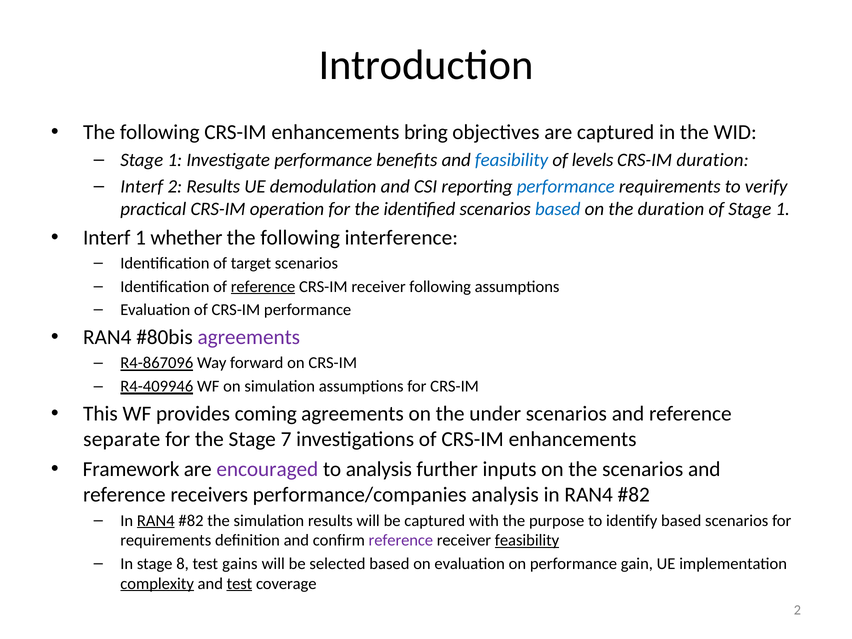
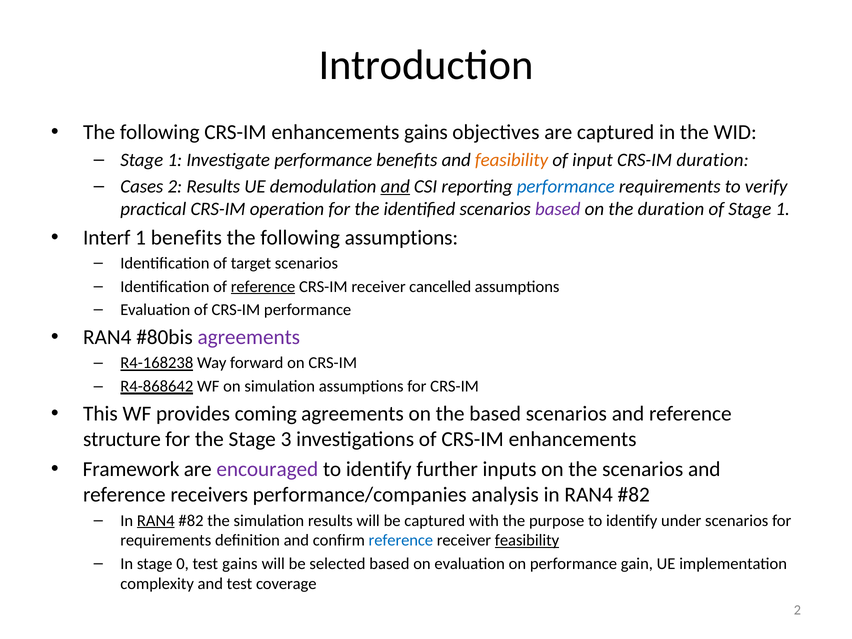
enhancements bring: bring -> gains
feasibility at (512, 160) colour: blue -> orange
levels: levels -> input
Interf at (142, 186): Interf -> Cases
and at (395, 186) underline: none -> present
based at (558, 209) colour: blue -> purple
1 whether: whether -> benefits
following interference: interference -> assumptions
receiver following: following -> cancelled
R4-867096: R4-867096 -> R4-168238
R4-409946: R4-409946 -> R4-868642
the under: under -> based
separate: separate -> structure
7: 7 -> 3
analysis at (379, 469): analysis -> identify
identify based: based -> under
reference at (401, 540) colour: purple -> blue
8: 8 -> 0
complexity underline: present -> none
test at (239, 584) underline: present -> none
